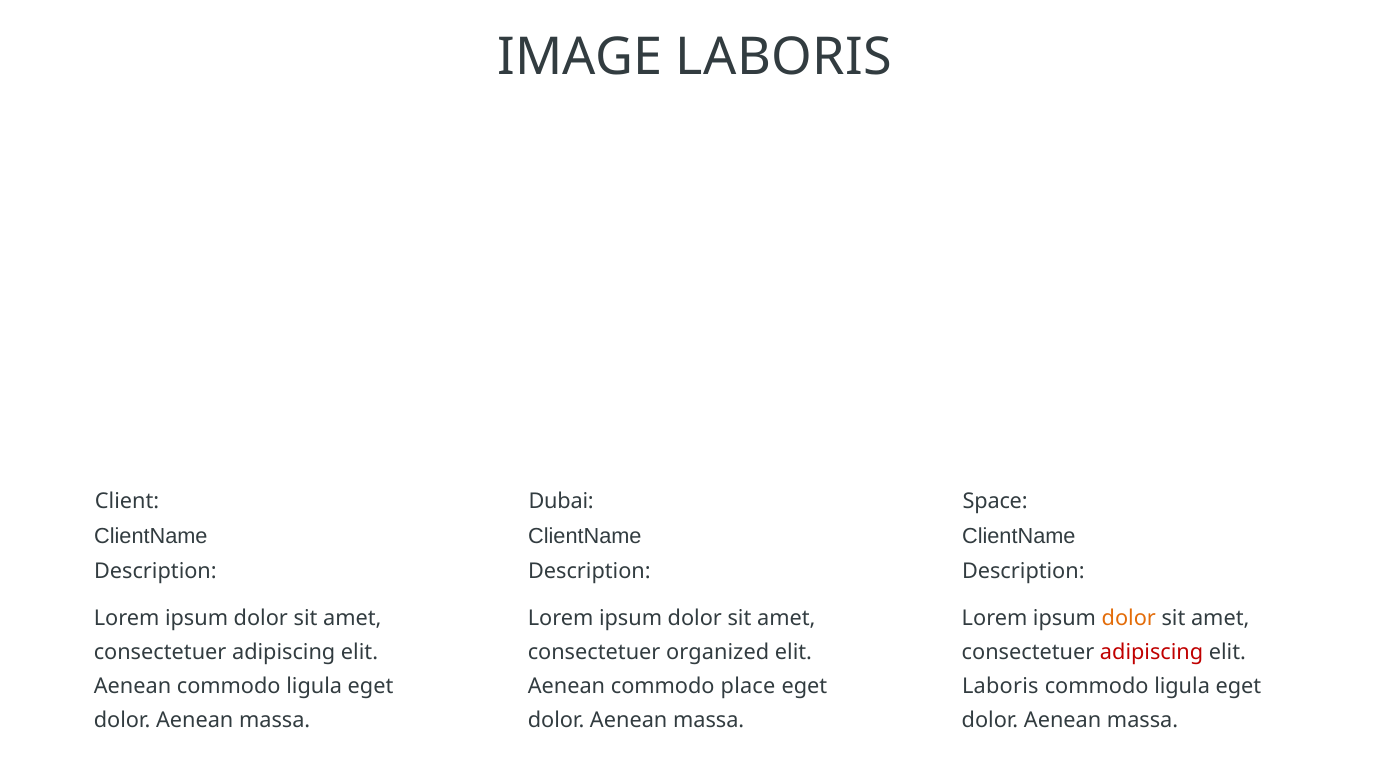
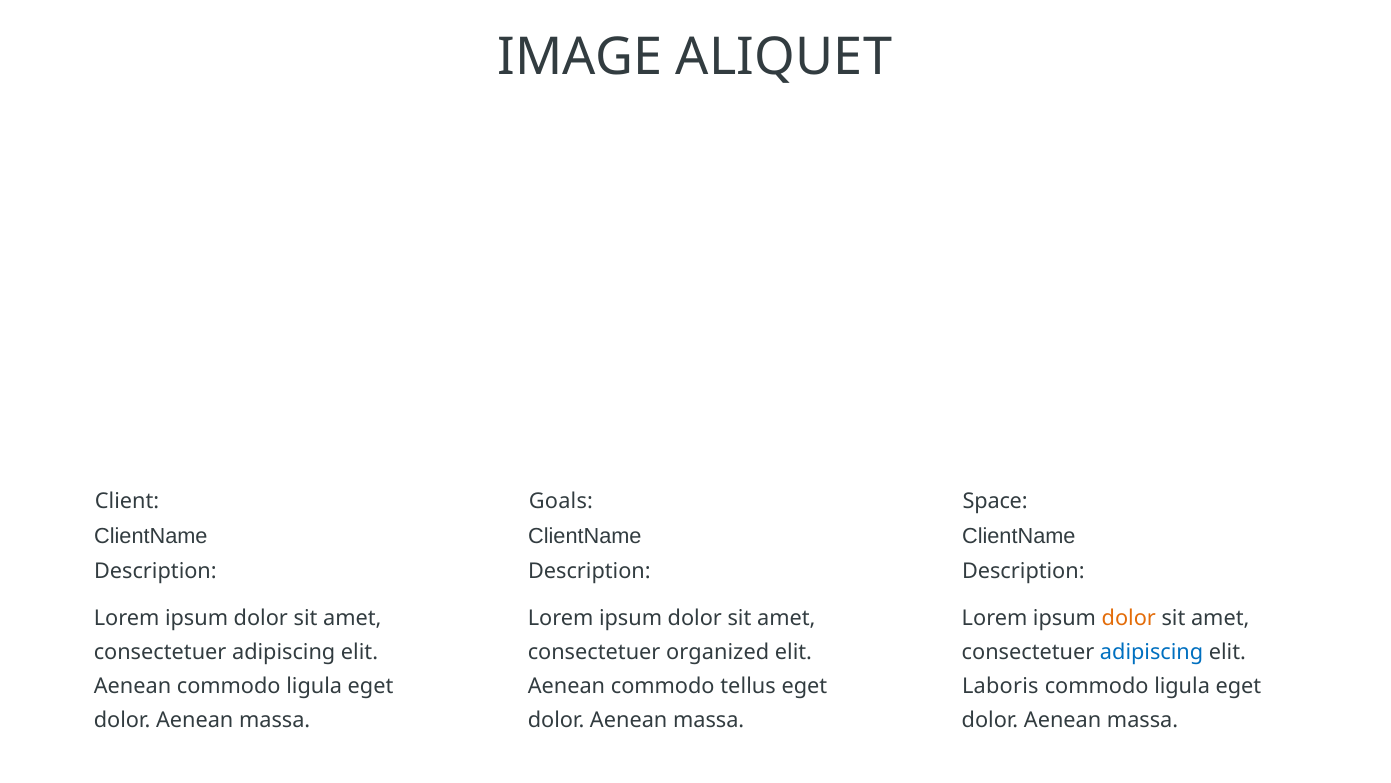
IMAGE LABORIS: LABORIS -> ALIQUET
Dubai: Dubai -> Goals
adipiscing at (1152, 652) colour: red -> blue
place: place -> tellus
